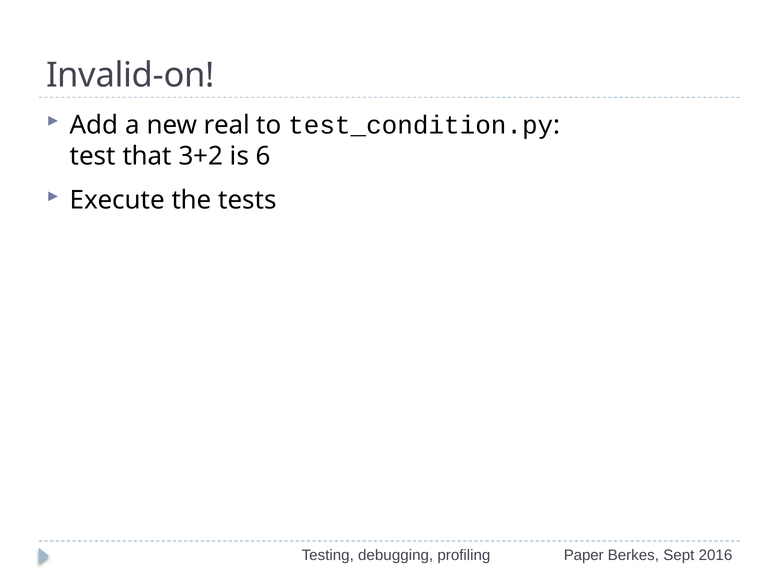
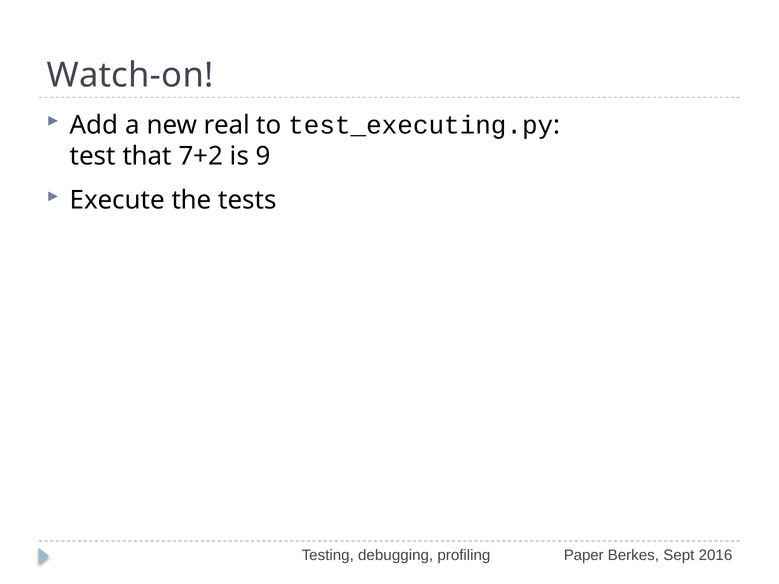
Invalid-on: Invalid-on -> Watch-on
test_condition.py: test_condition.py -> test_executing.py
3+2: 3+2 -> 7+2
6: 6 -> 9
